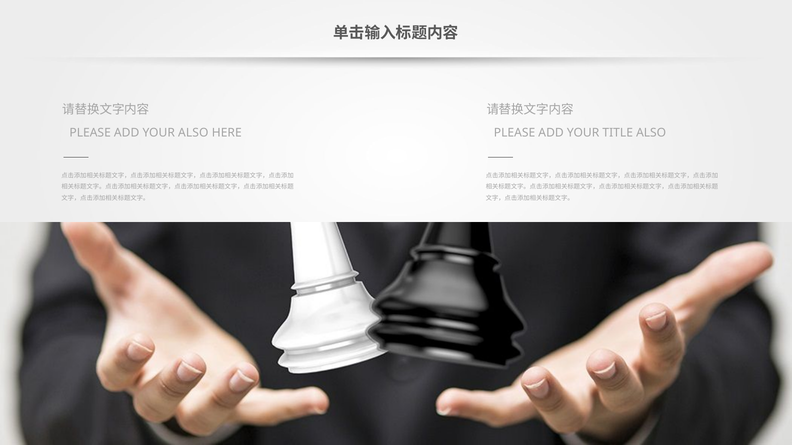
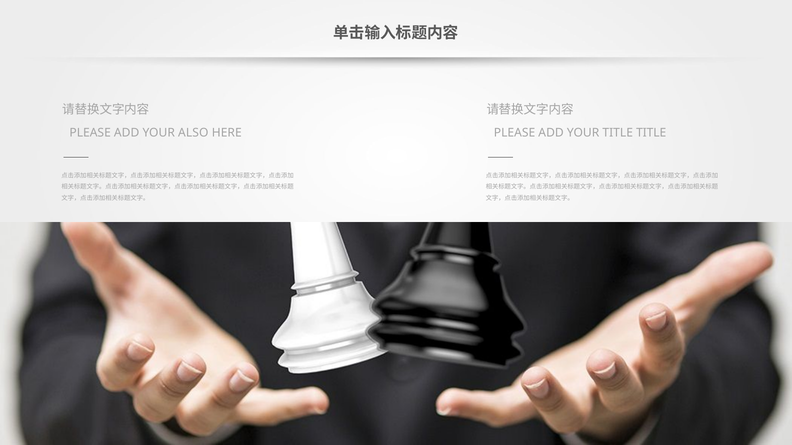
TITLE ALSO: ALSO -> TITLE
